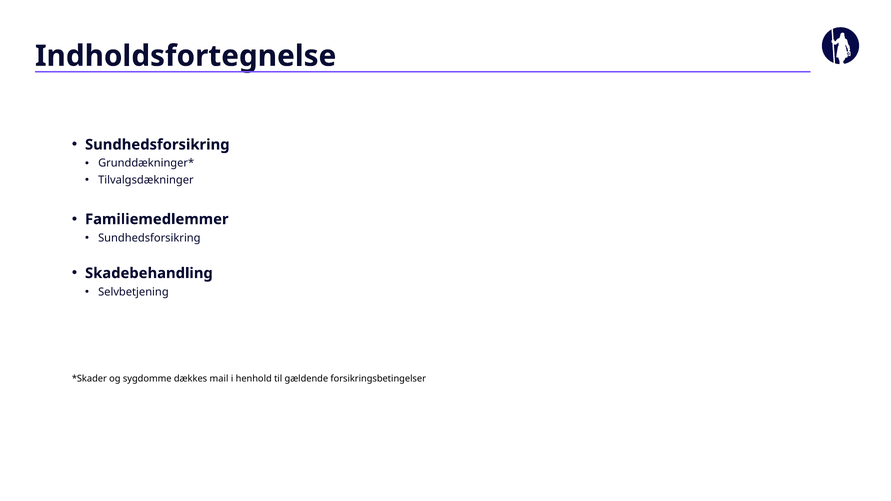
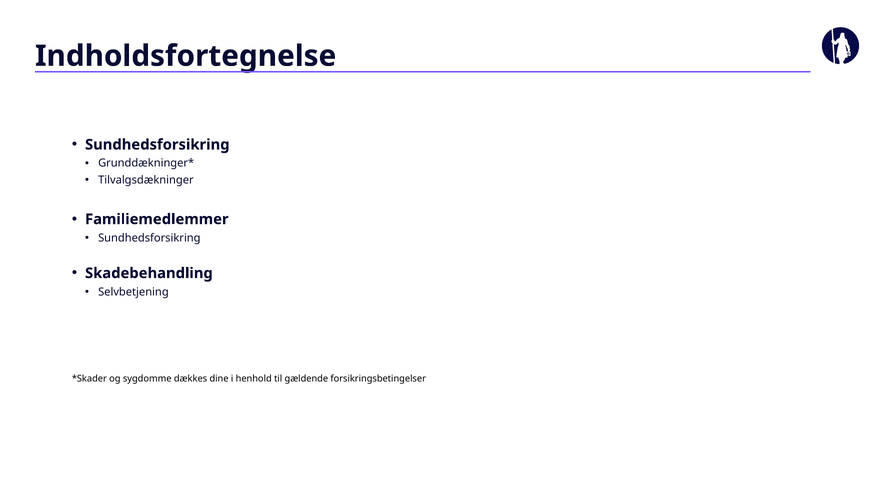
mail: mail -> dine
